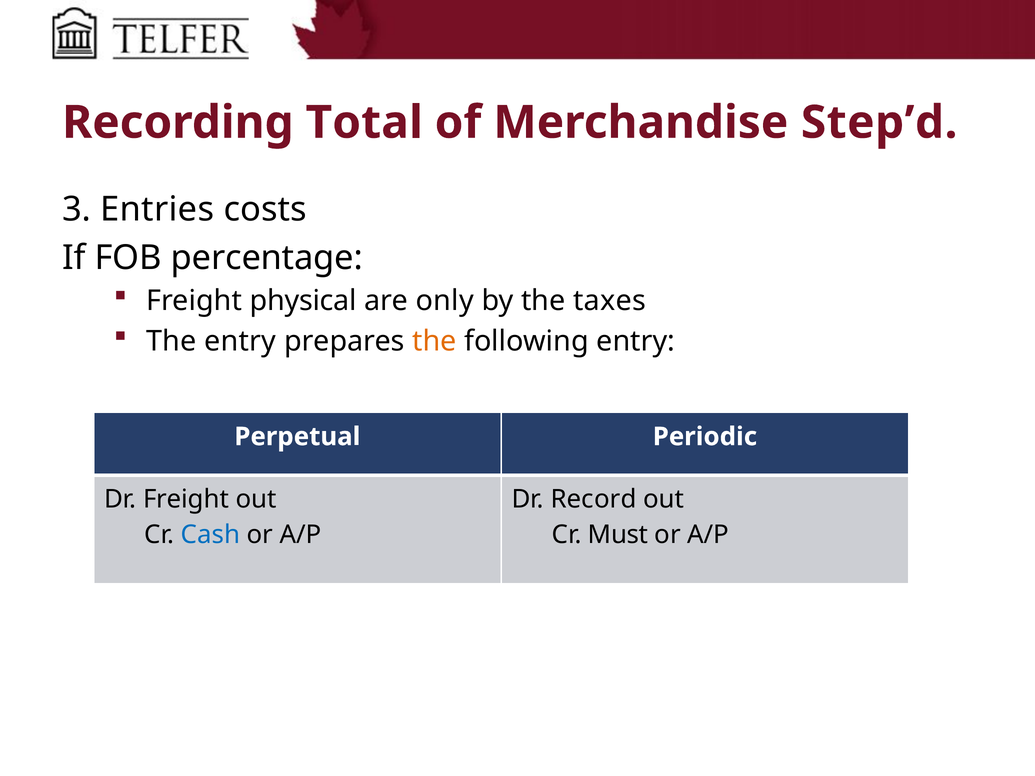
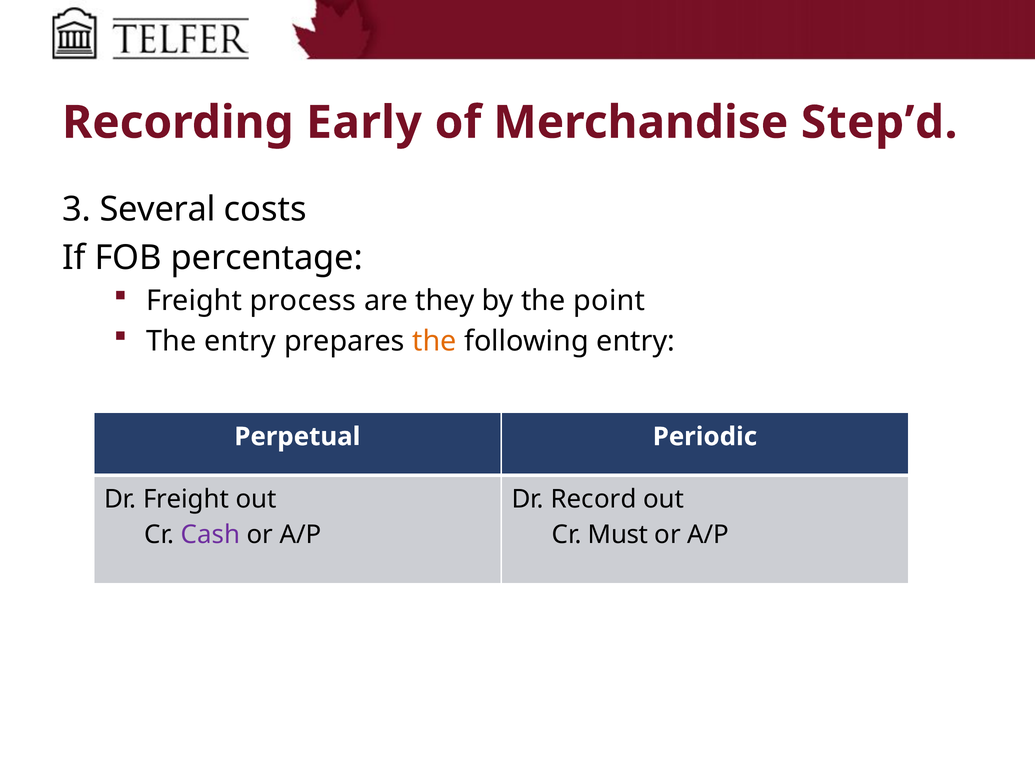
Total: Total -> Early
Entries: Entries -> Several
physical: physical -> process
only: only -> they
taxes: taxes -> point
Cash colour: blue -> purple
